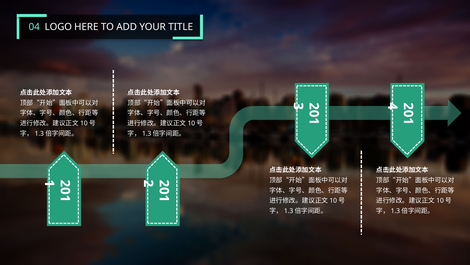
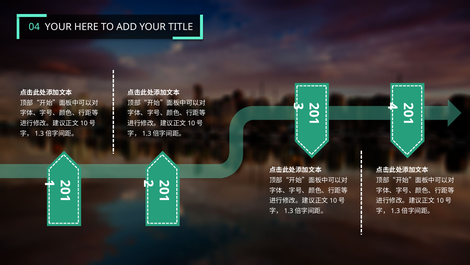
04 LOGO: LOGO -> YOUR
